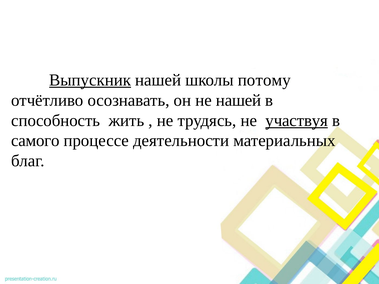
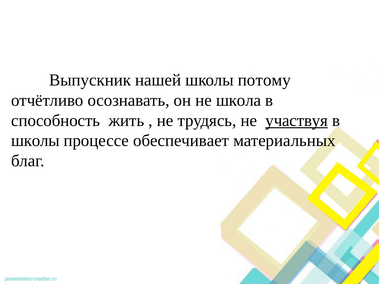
Выпускник underline: present -> none
не нашей: нашей -> школа
самого at (35, 141): самого -> школы
деятельности: деятельности -> обеспечивает
